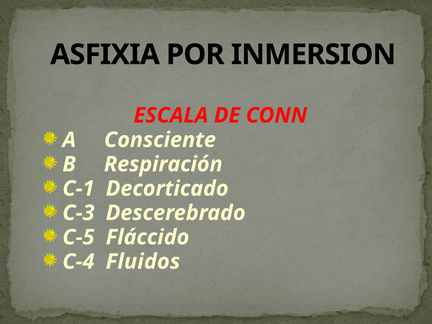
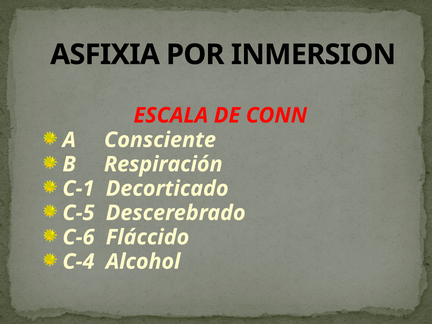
C-3: C-3 -> C-5
C-5: C-5 -> C-6
Fluidos: Fluidos -> Alcohol
